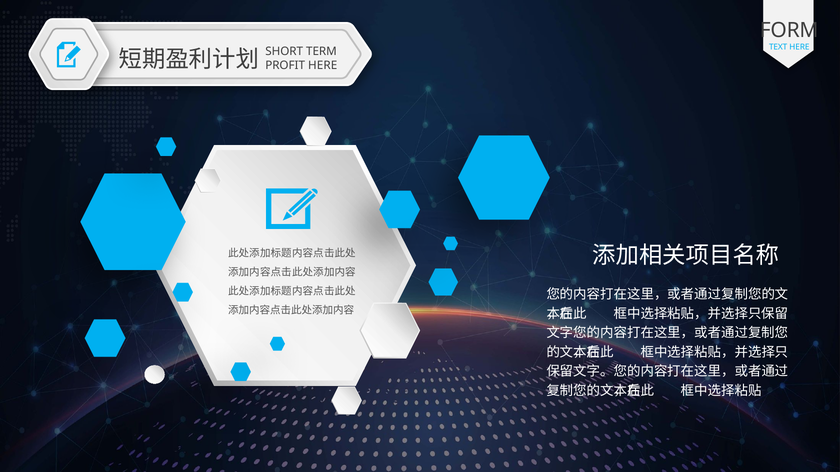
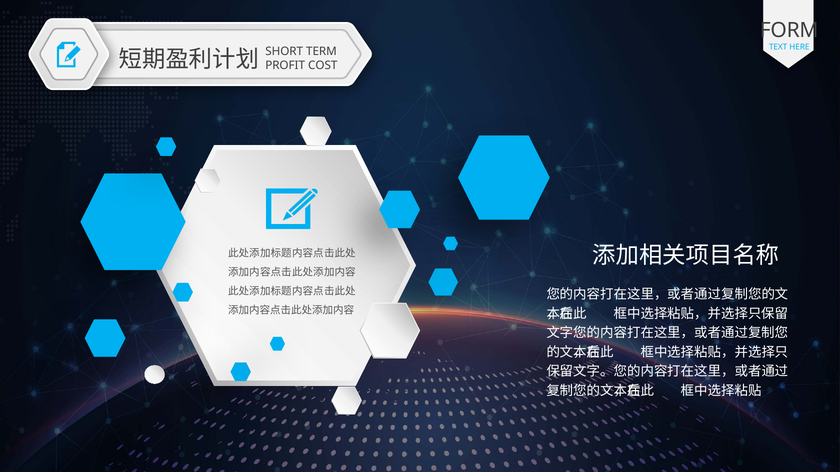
PROFIT HERE: HERE -> COST
